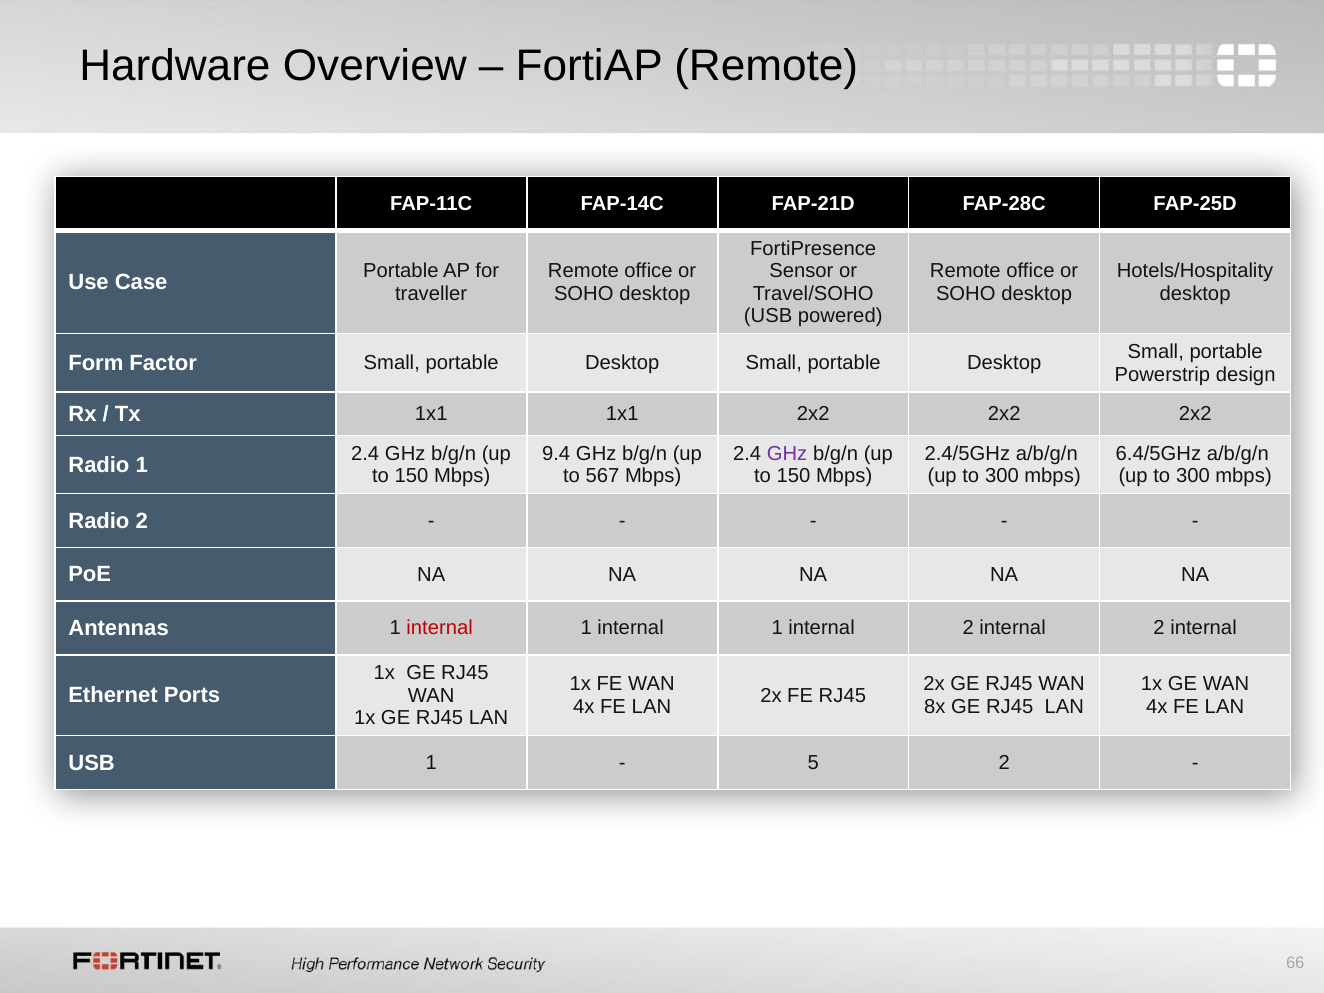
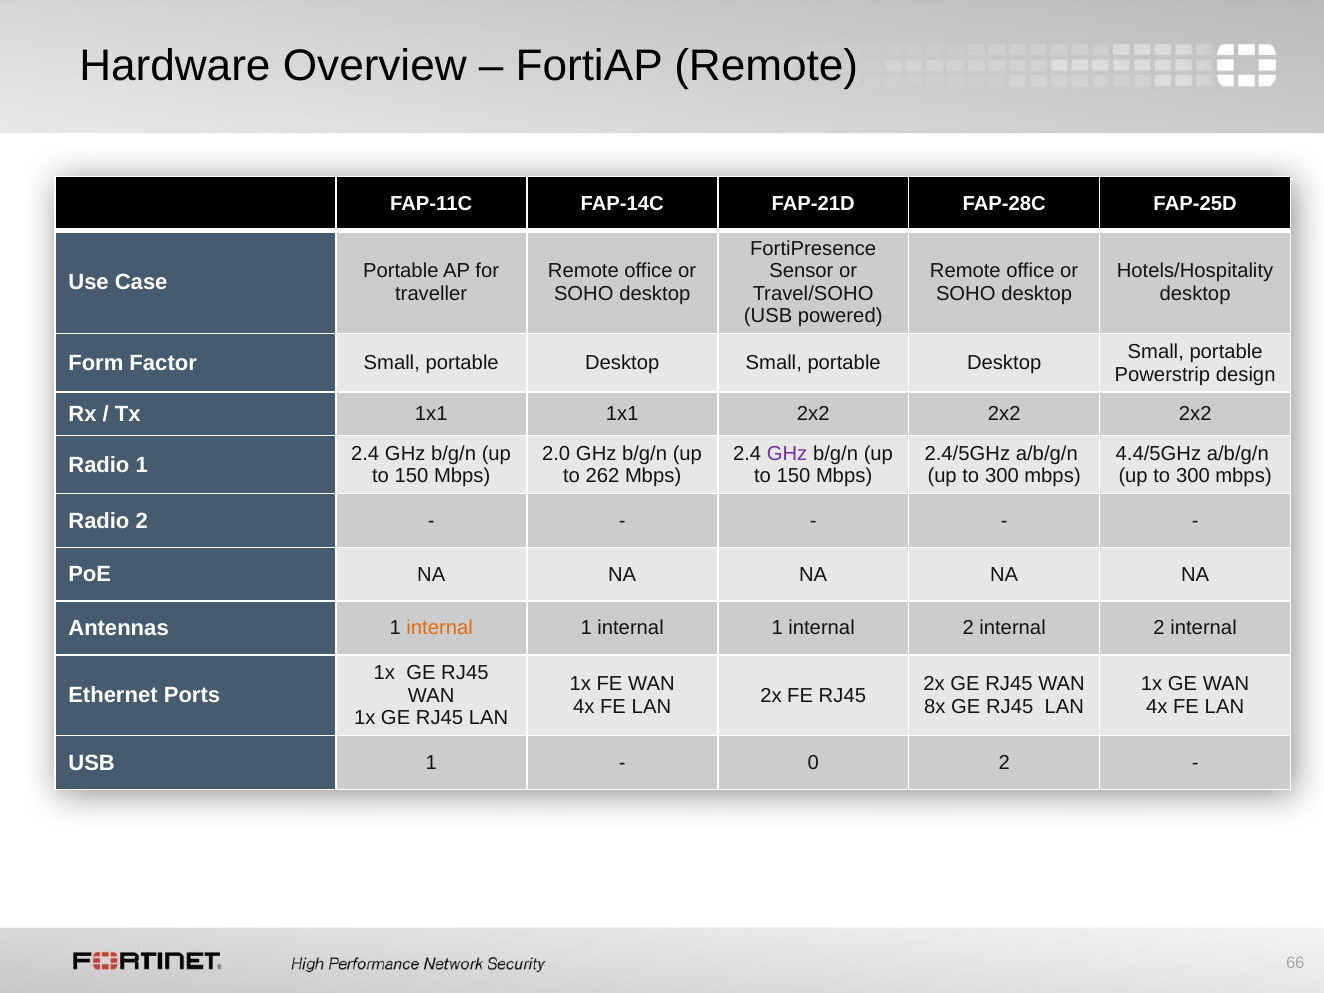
9.4: 9.4 -> 2.0
6.4/5GHz: 6.4/5GHz -> 4.4/5GHz
567: 567 -> 262
internal at (440, 628) colour: red -> orange
5: 5 -> 0
